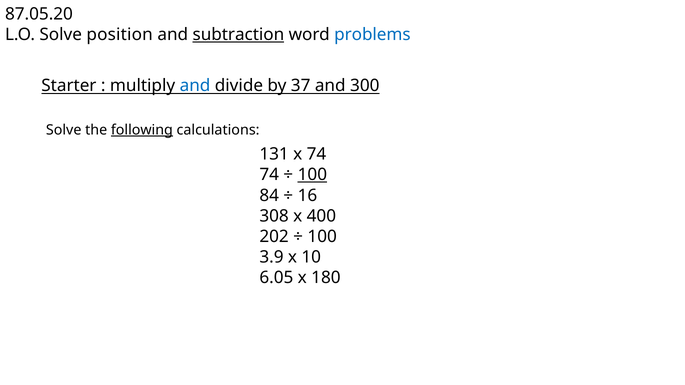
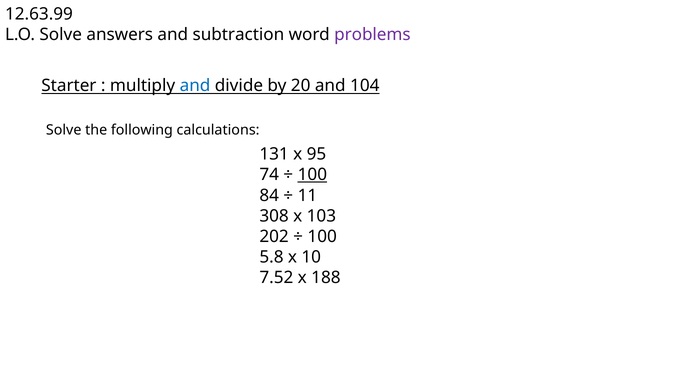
87.05.20: 87.05.20 -> 12.63.99
position: position -> answers
subtraction underline: present -> none
problems colour: blue -> purple
37: 37 -> 20
300: 300 -> 104
following underline: present -> none
x 74: 74 -> 95
16: 16 -> 11
400: 400 -> 103
3.9: 3.9 -> 5.8
6.05: 6.05 -> 7.52
180: 180 -> 188
